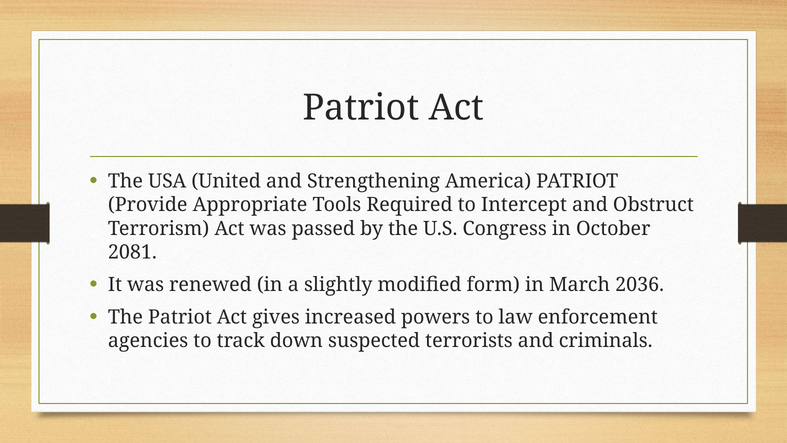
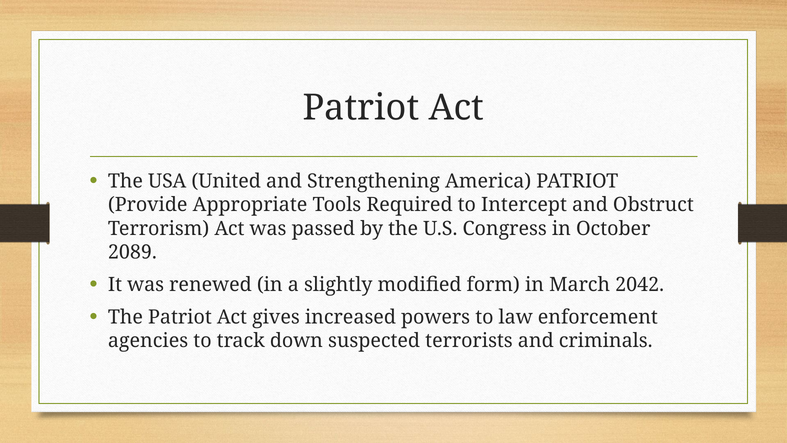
2081: 2081 -> 2089
2036: 2036 -> 2042
